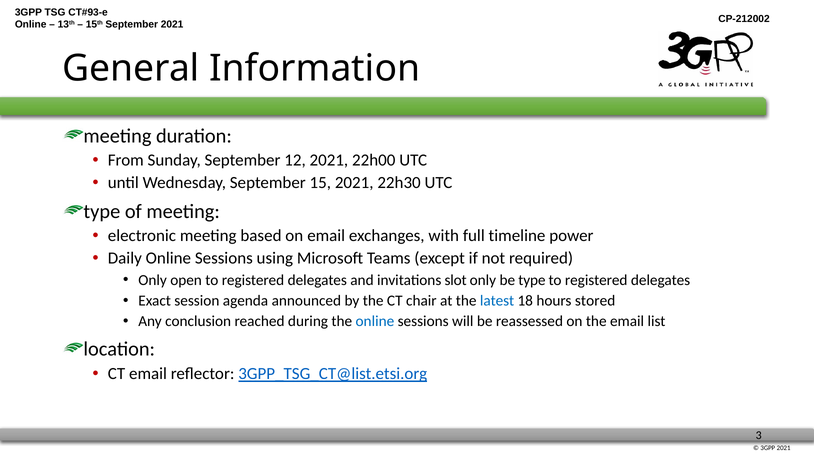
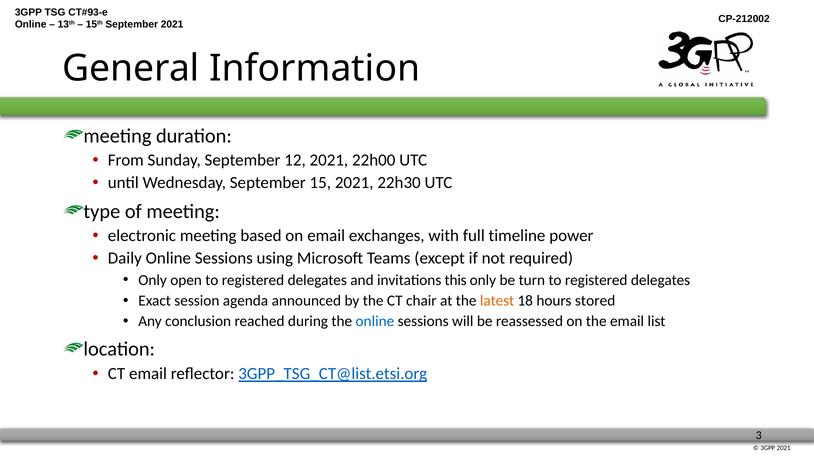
slot: slot -> this
be type: type -> turn
latest colour: blue -> orange
